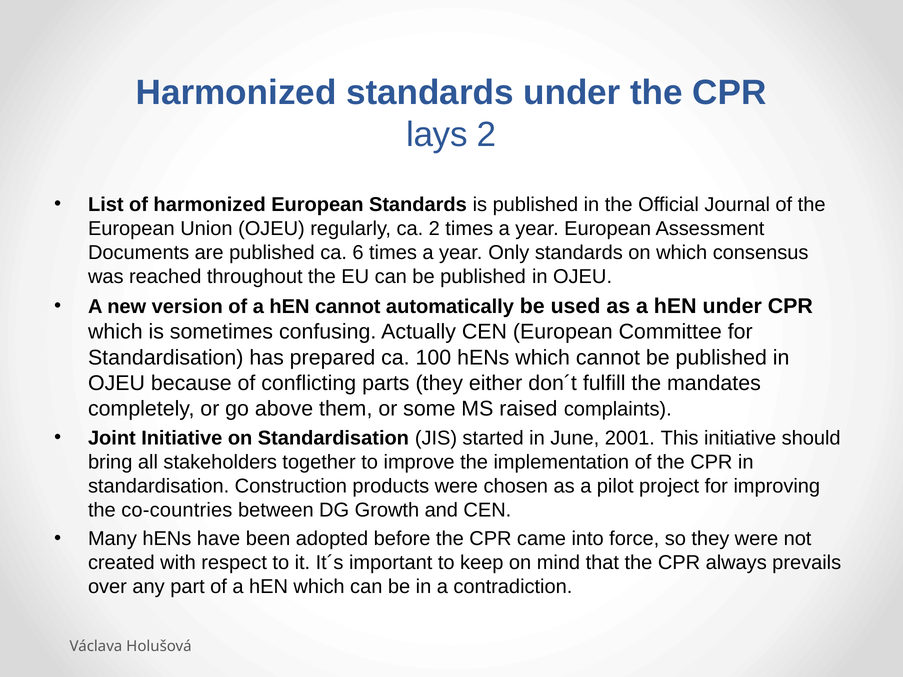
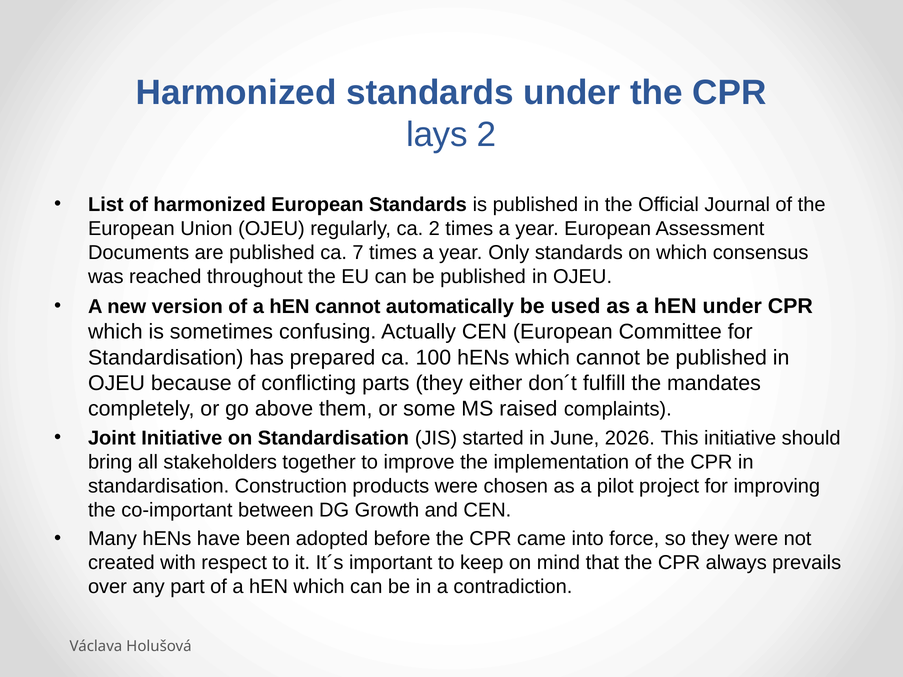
6: 6 -> 7
2001: 2001 -> 2026
co-countries: co-countries -> co-important
